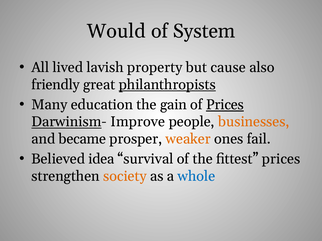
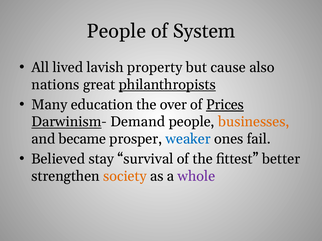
Would at (116, 31): Would -> People
friendly: friendly -> nations
gain: gain -> over
Improve: Improve -> Demand
weaker colour: orange -> blue
idea: idea -> stay
fittest prices: prices -> better
whole colour: blue -> purple
